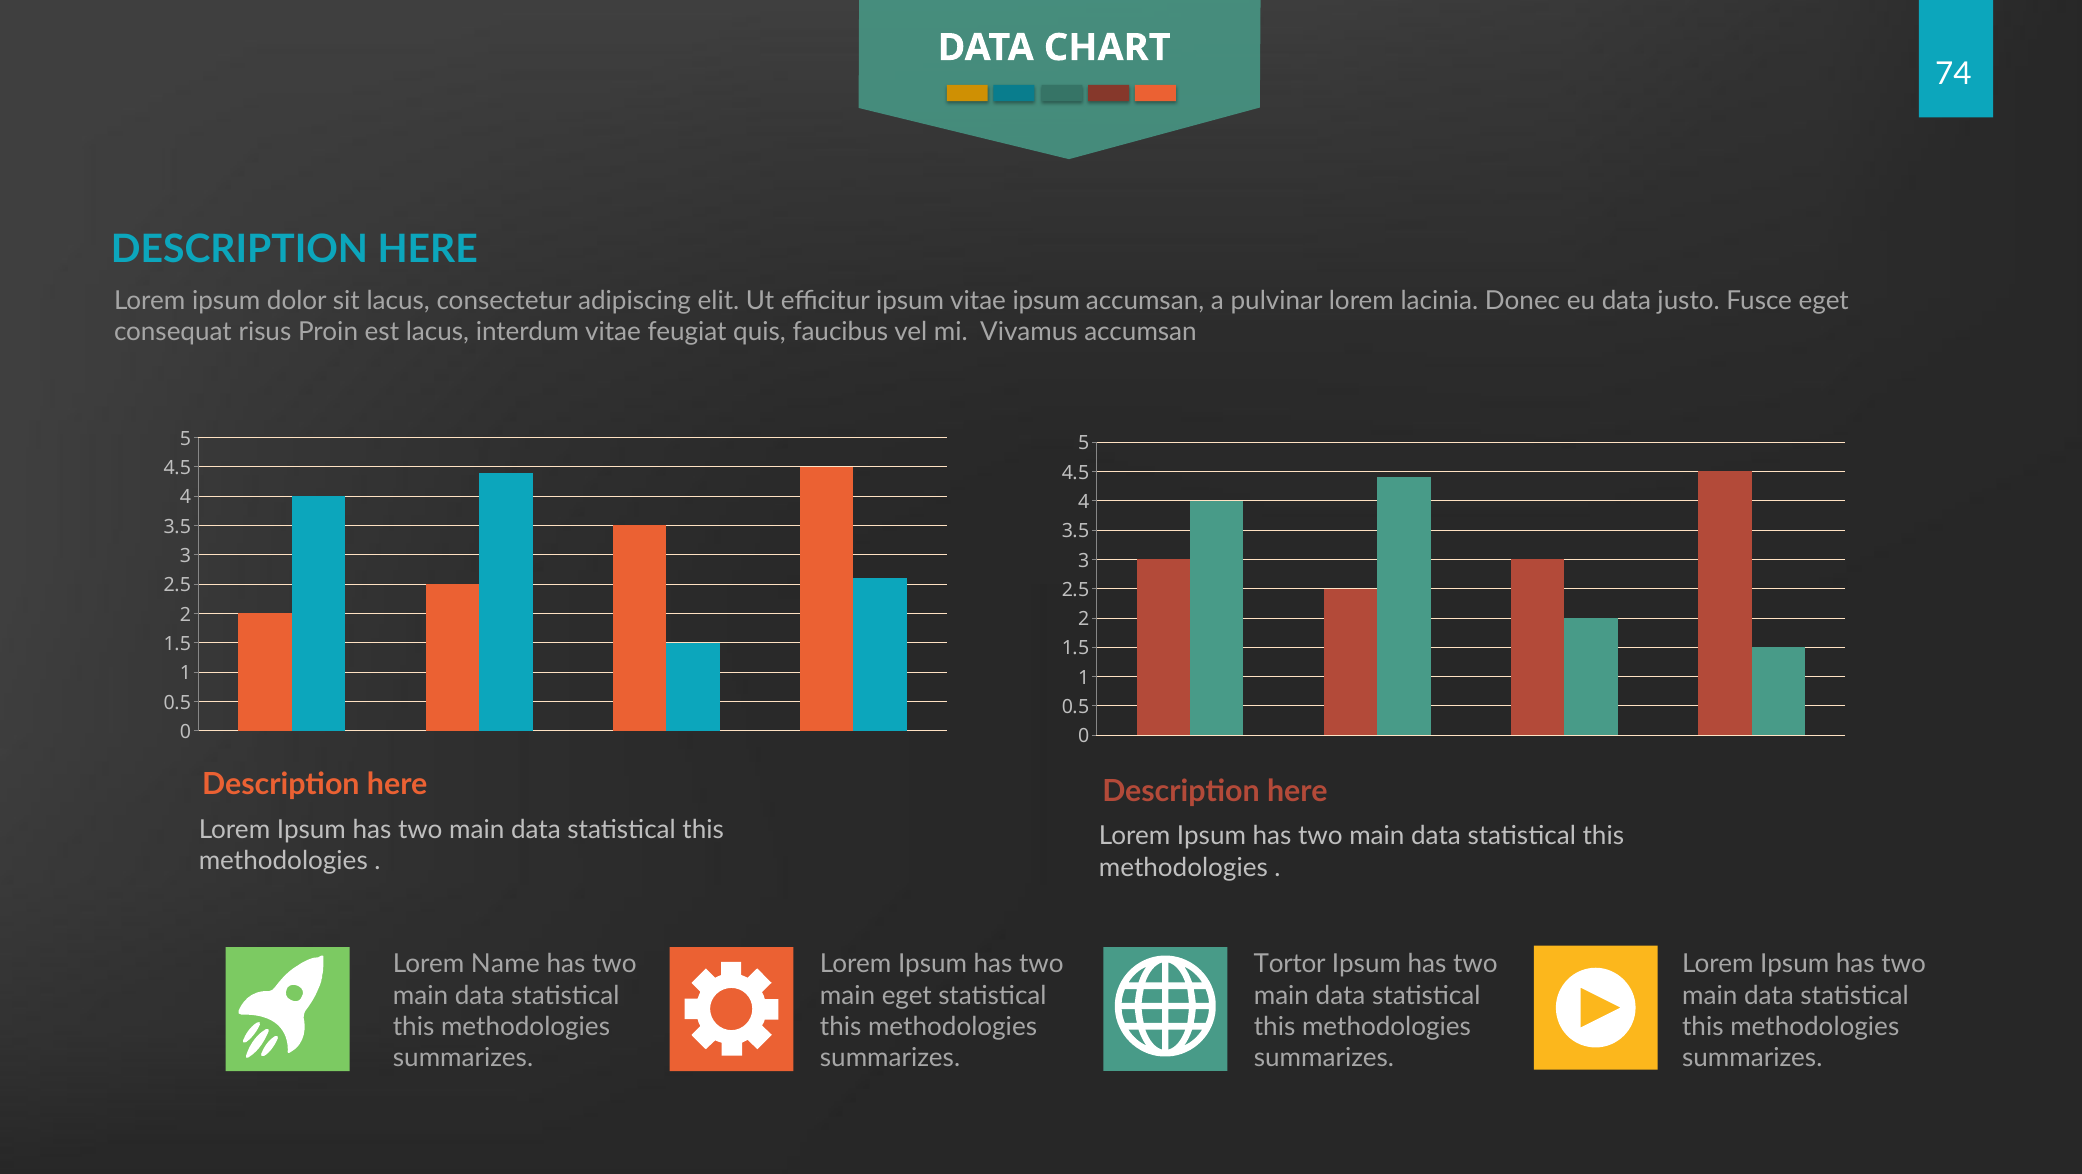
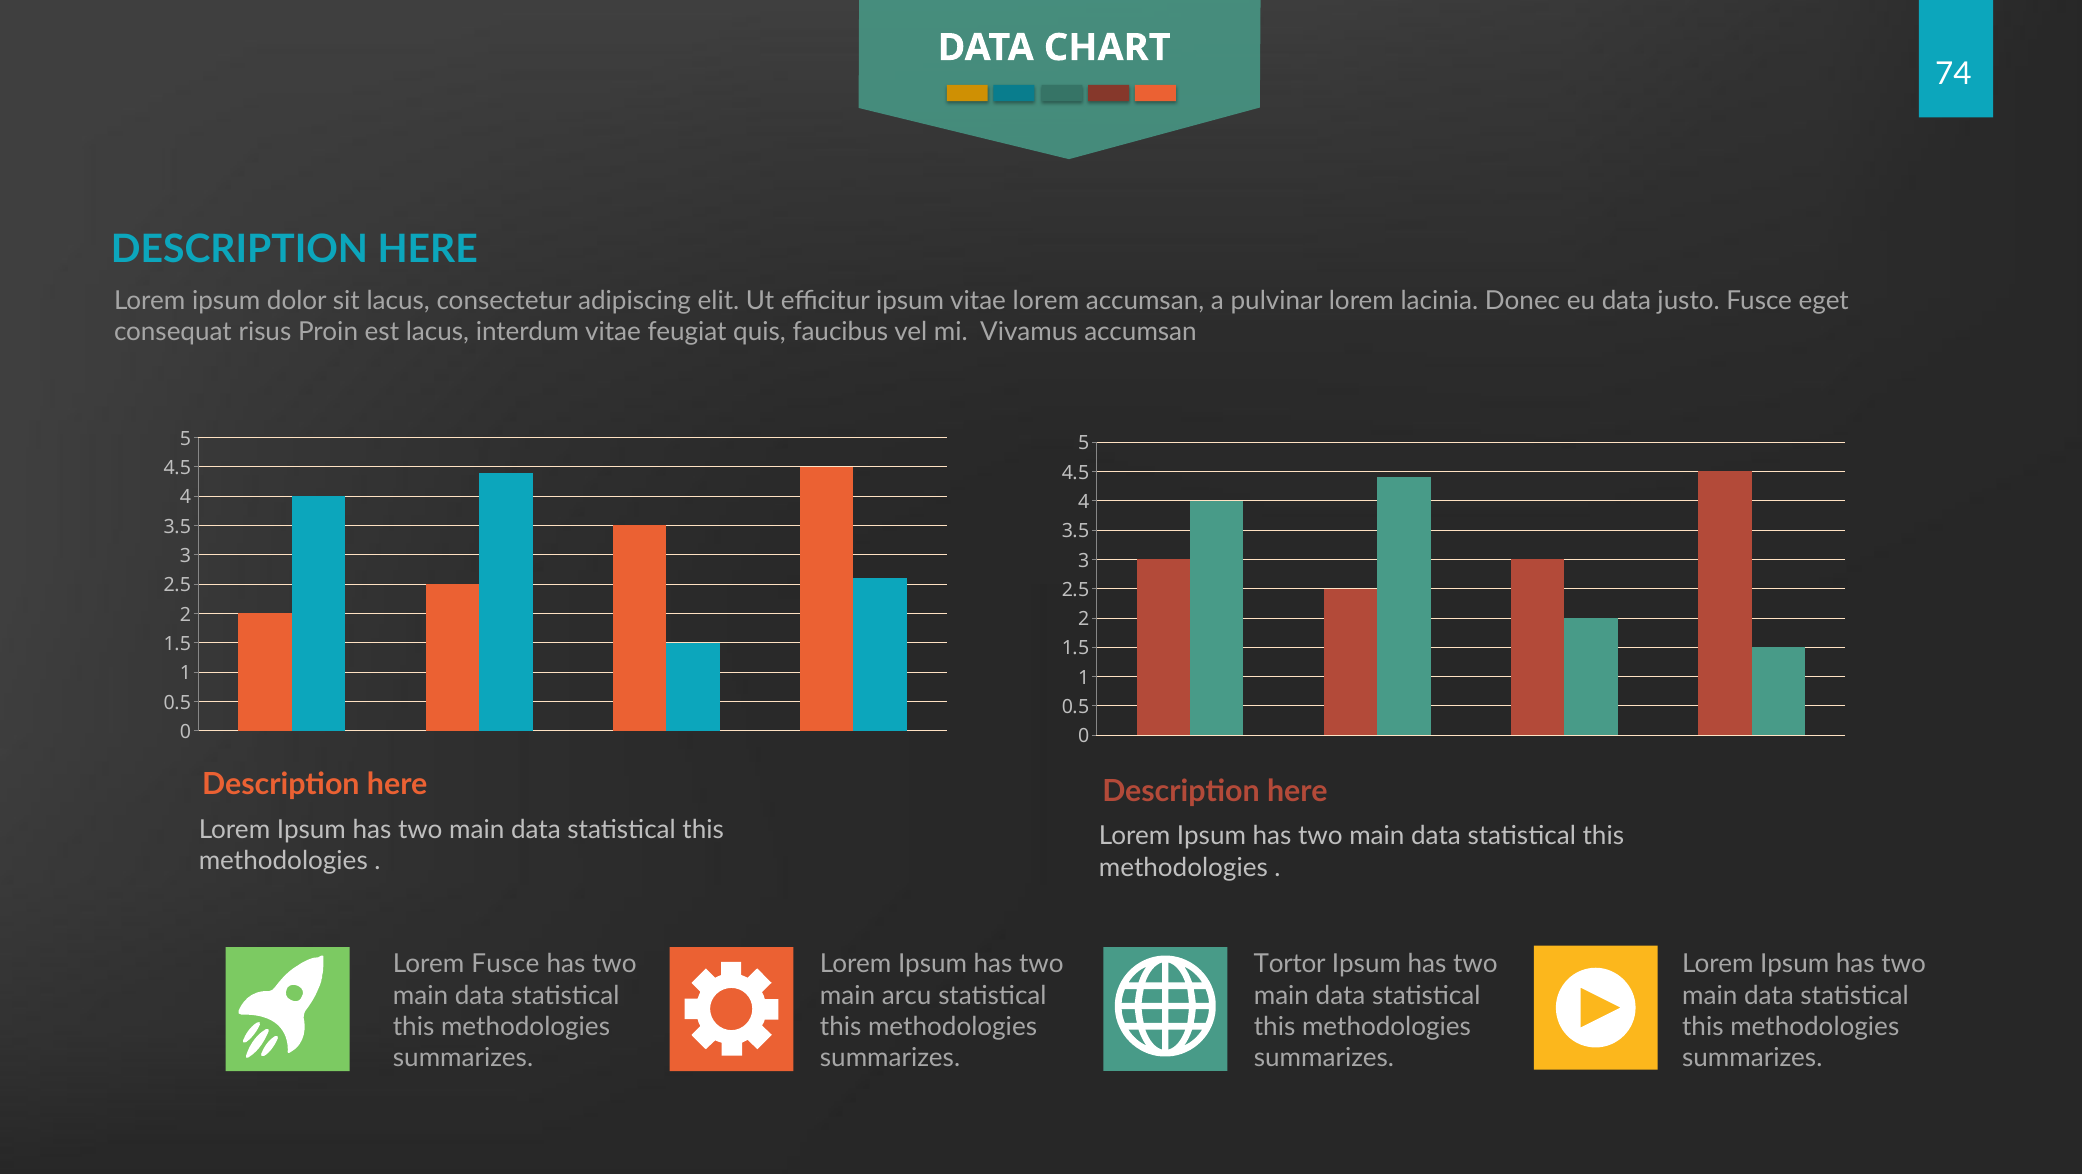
vitae ipsum: ipsum -> lorem
Lorem Name: Name -> Fusce
main eget: eget -> arcu
